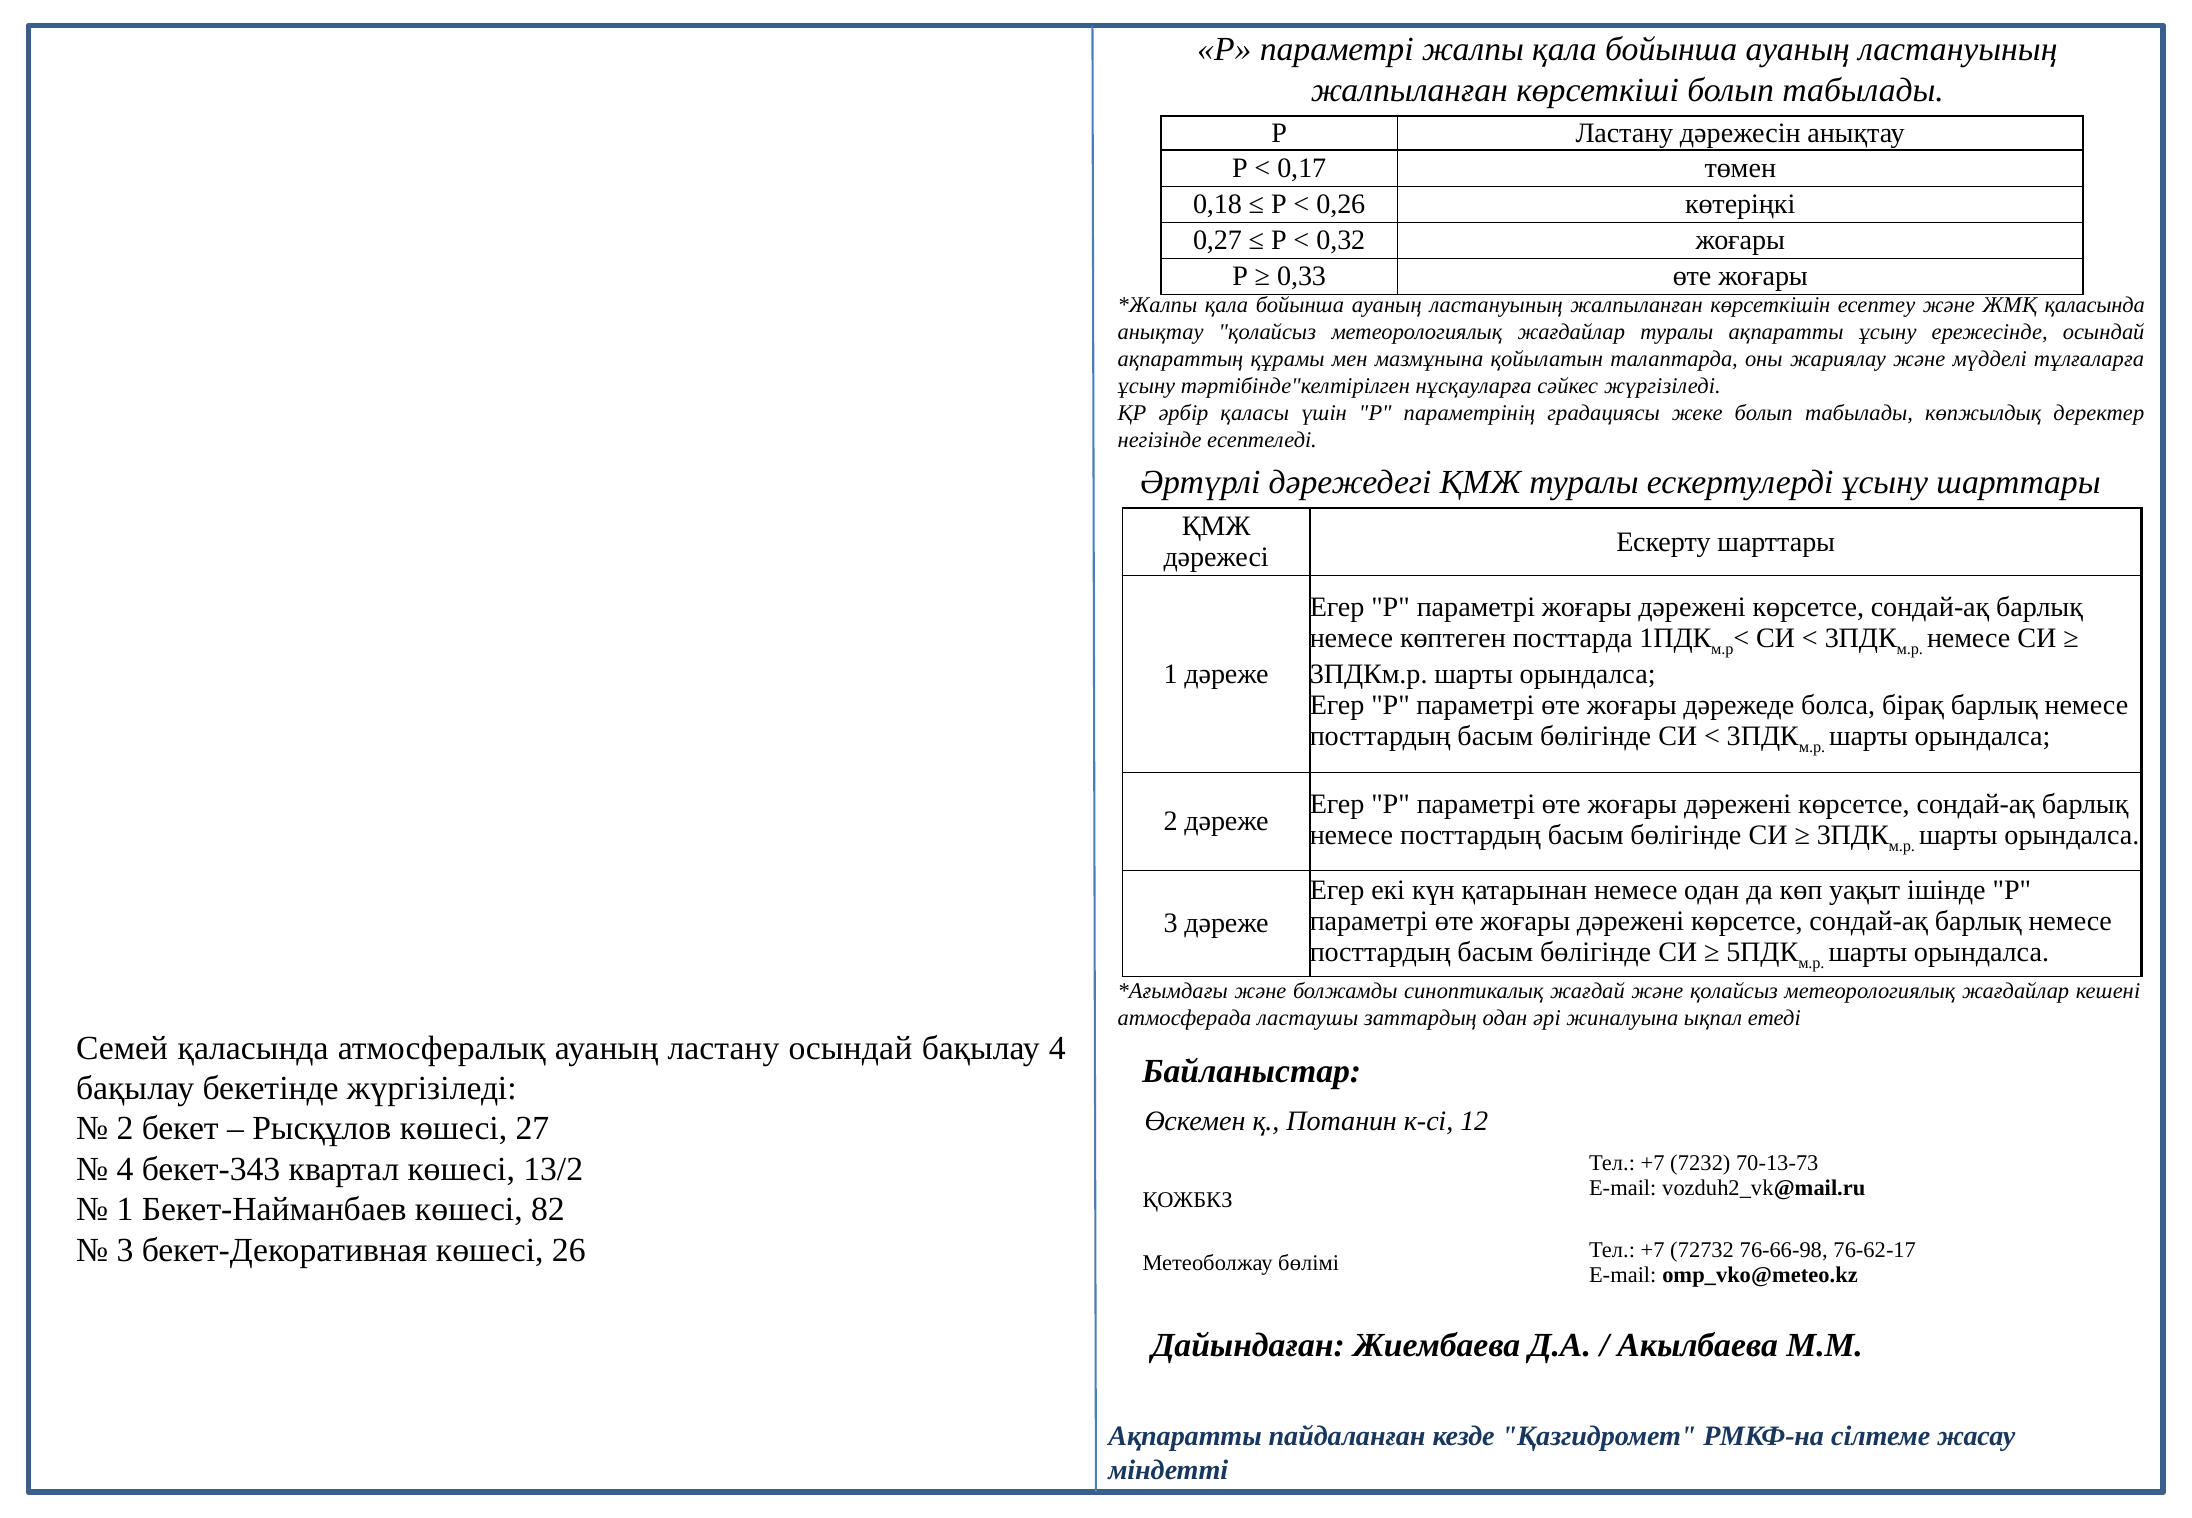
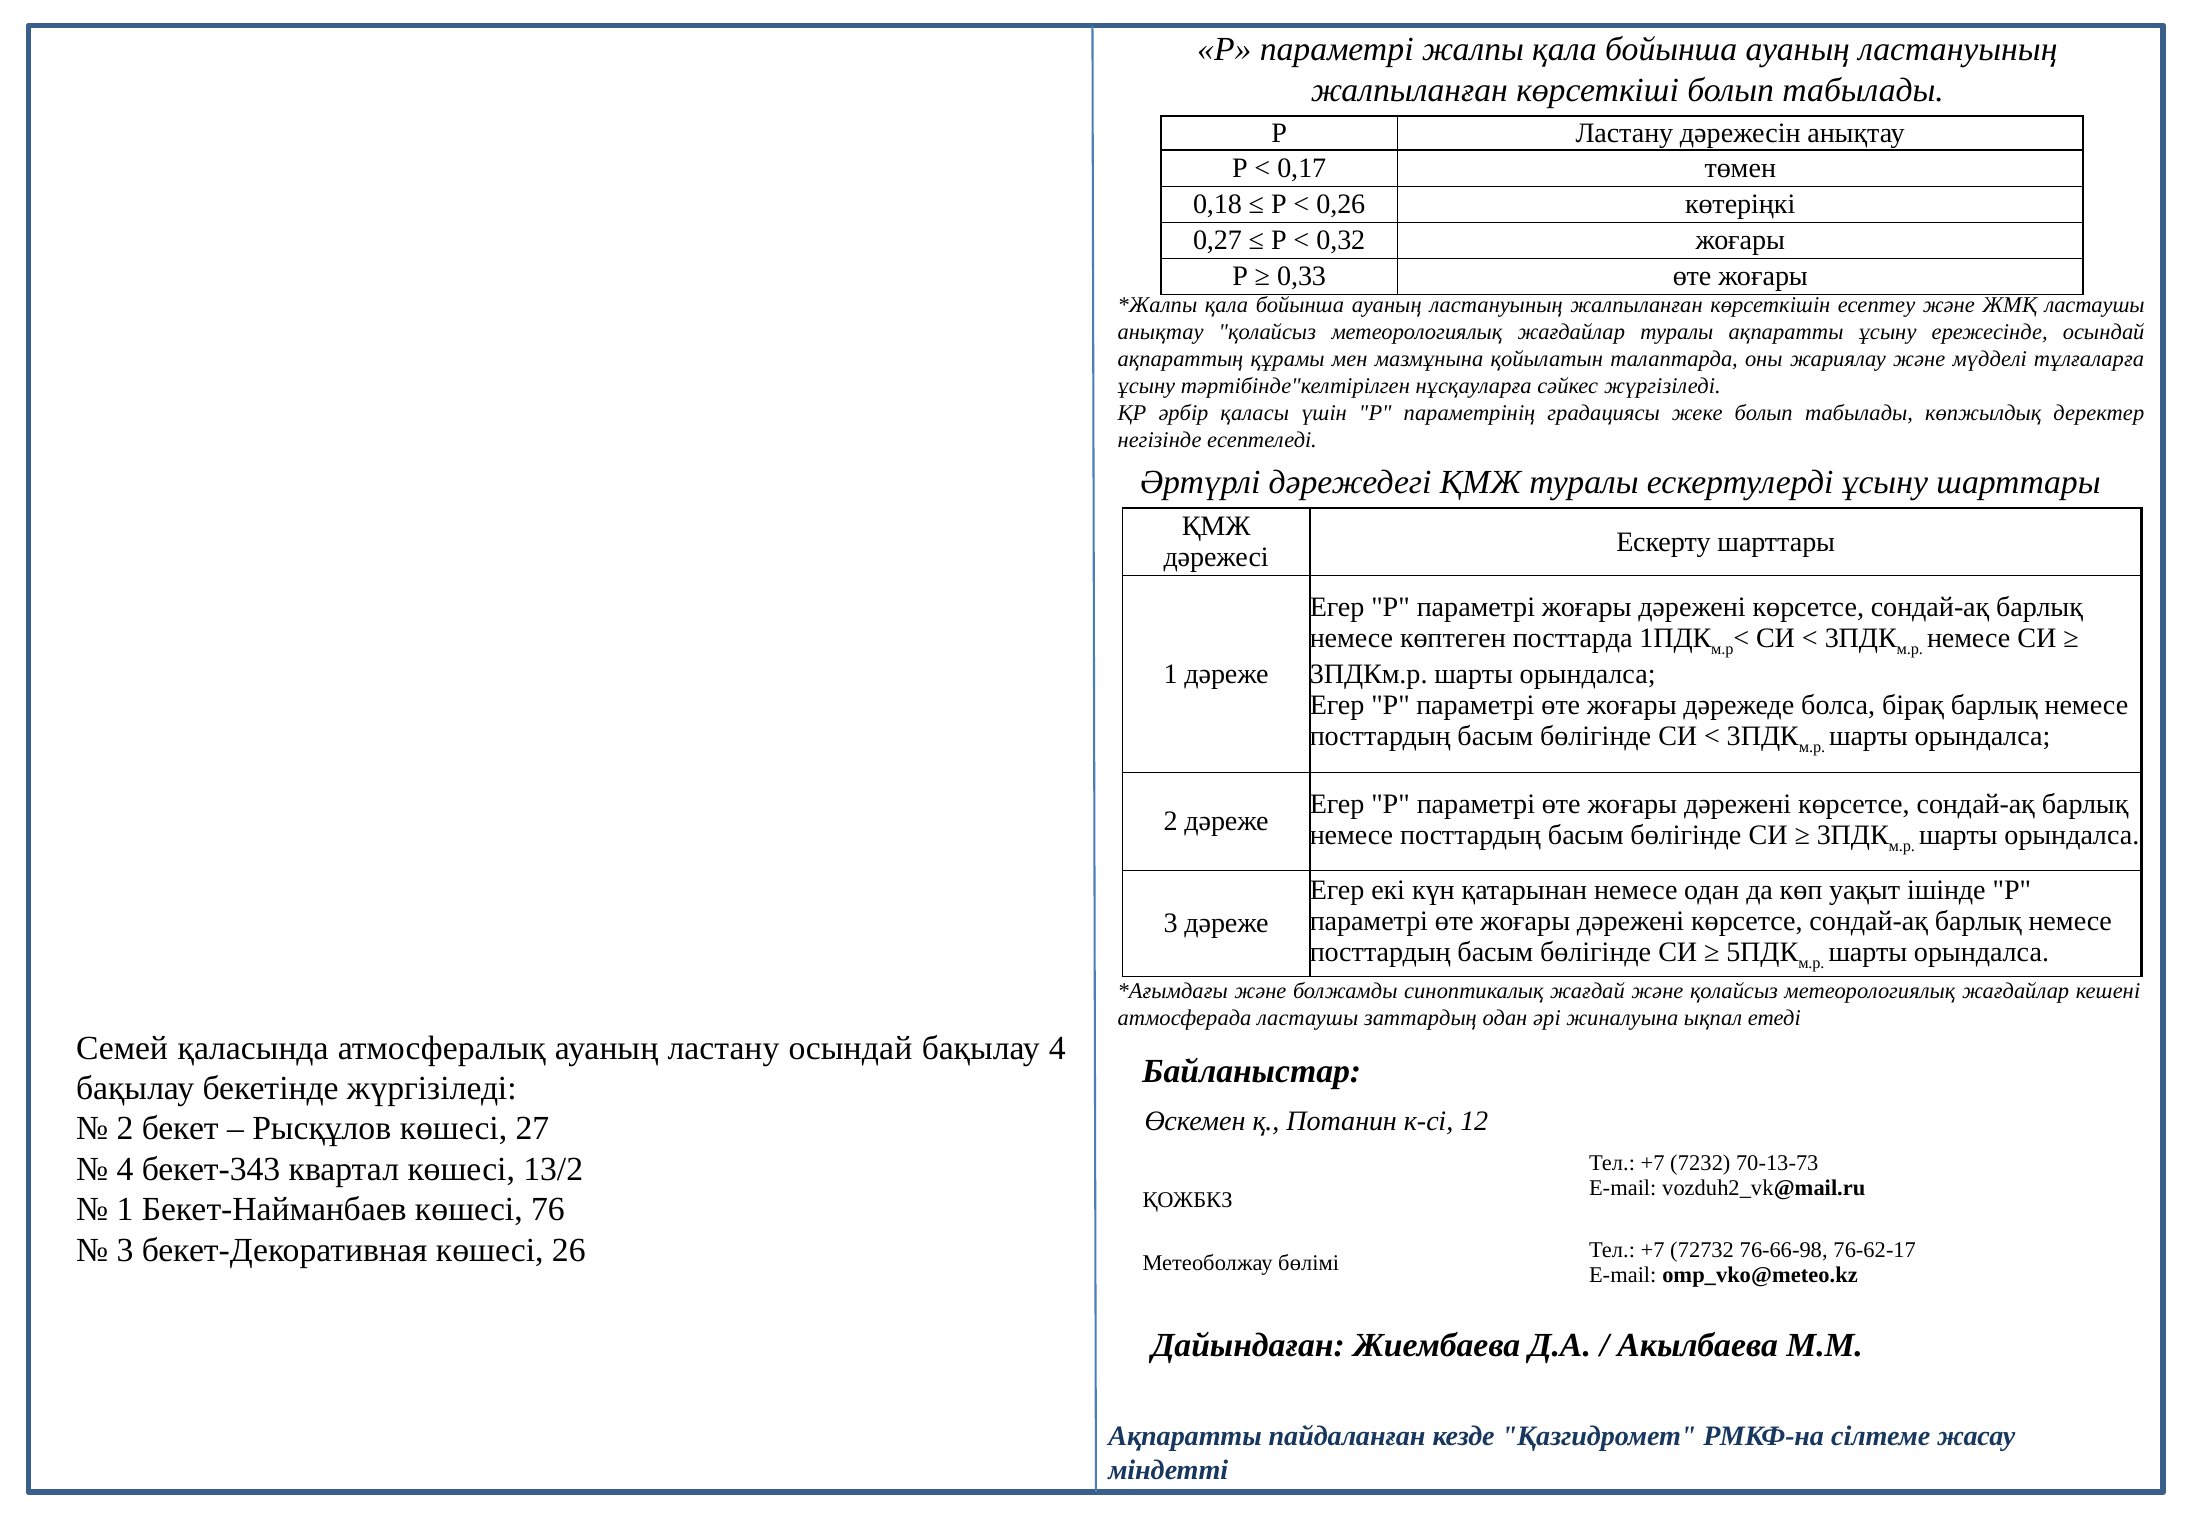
ЖМҚ қаласында: қаласында -> ластаушы
82: 82 -> 76
